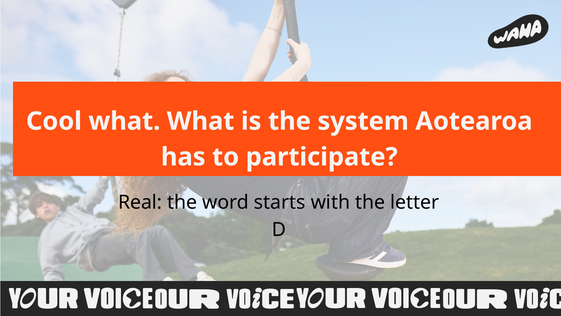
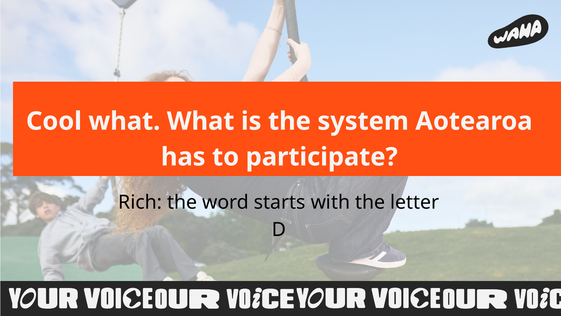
Real: Real -> Rich
